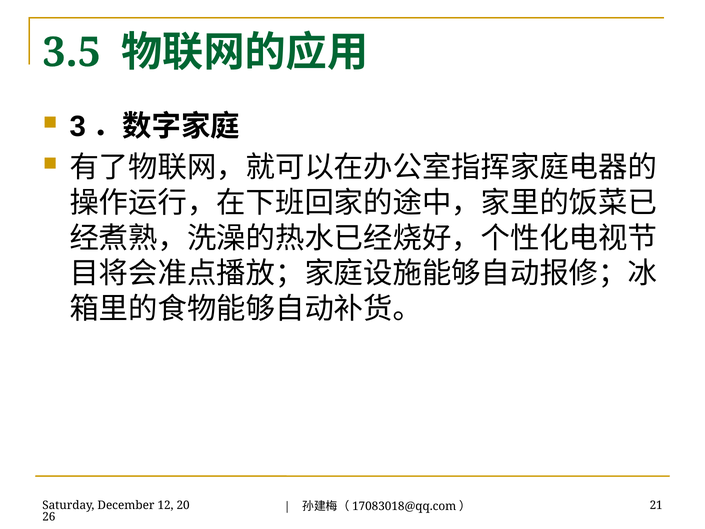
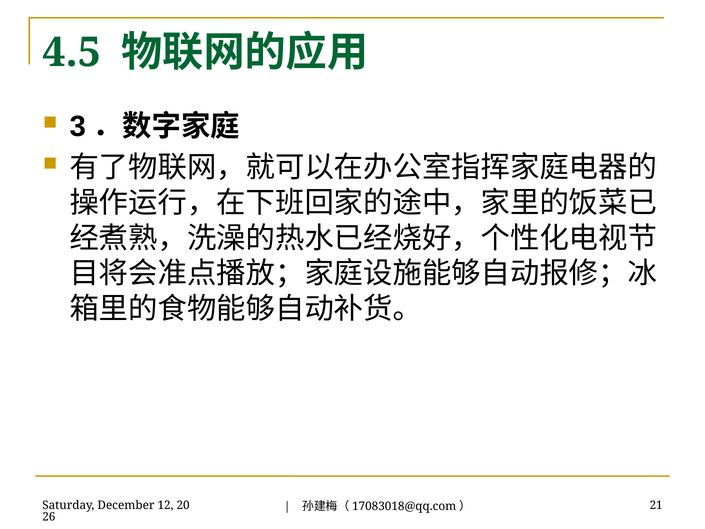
3.5: 3.5 -> 4.5
